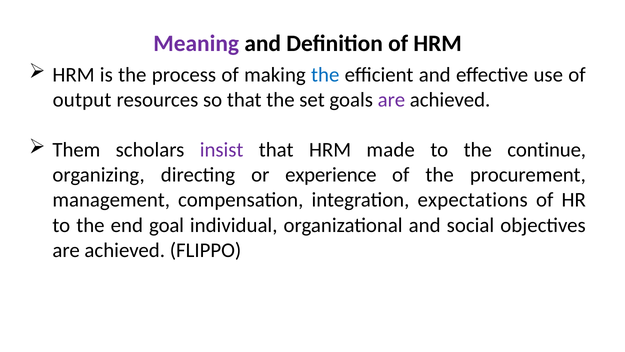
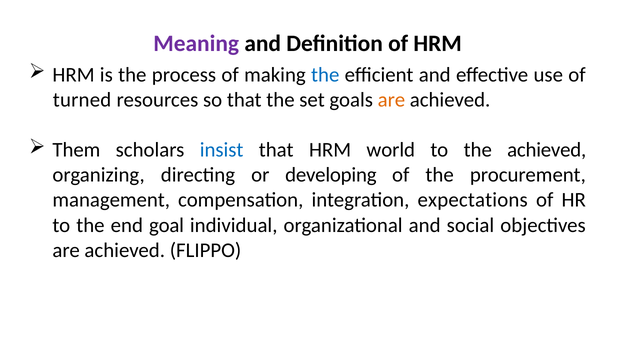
output: output -> turned
are at (391, 100) colour: purple -> orange
insist colour: purple -> blue
made: made -> world
the continue: continue -> achieved
experience: experience -> developing
